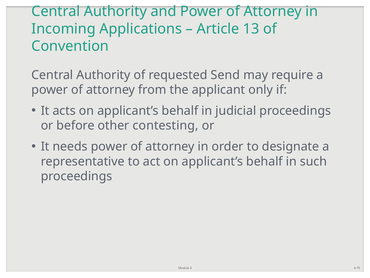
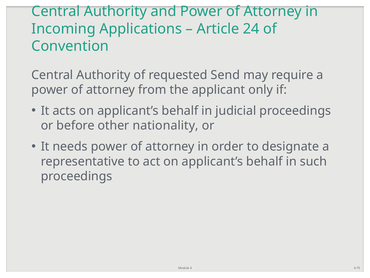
13: 13 -> 24
contesting: contesting -> nationality
